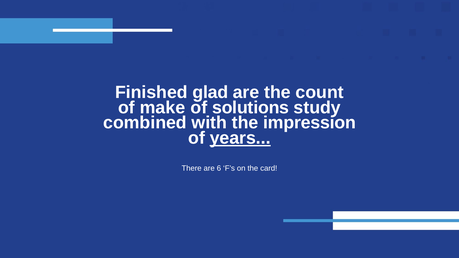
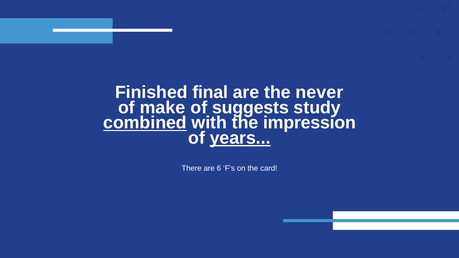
glad: glad -> final
count: count -> never
solutions: solutions -> suggests
combined underline: none -> present
